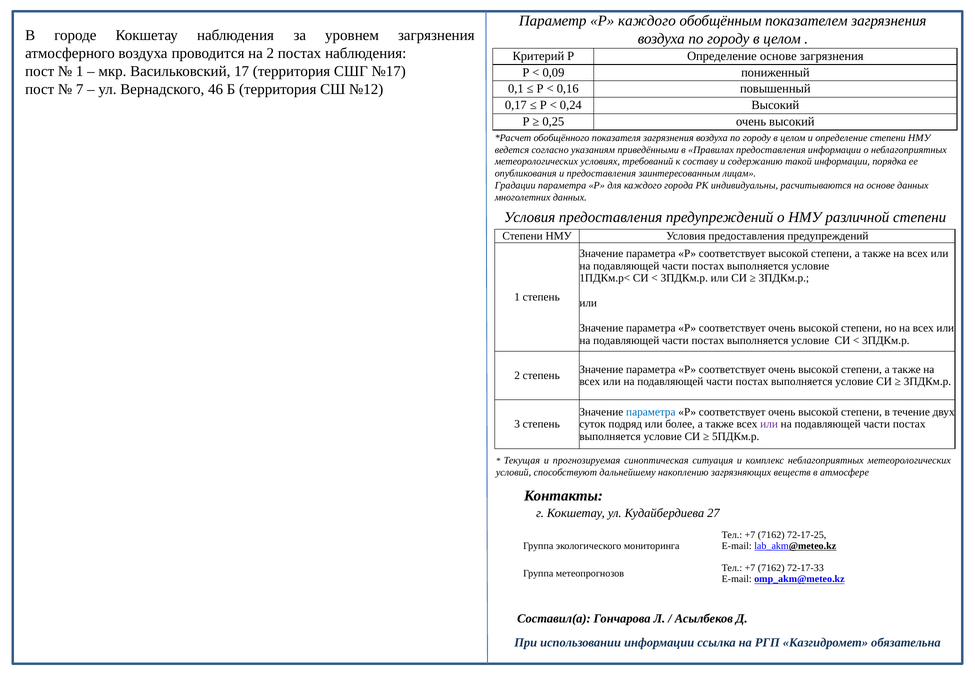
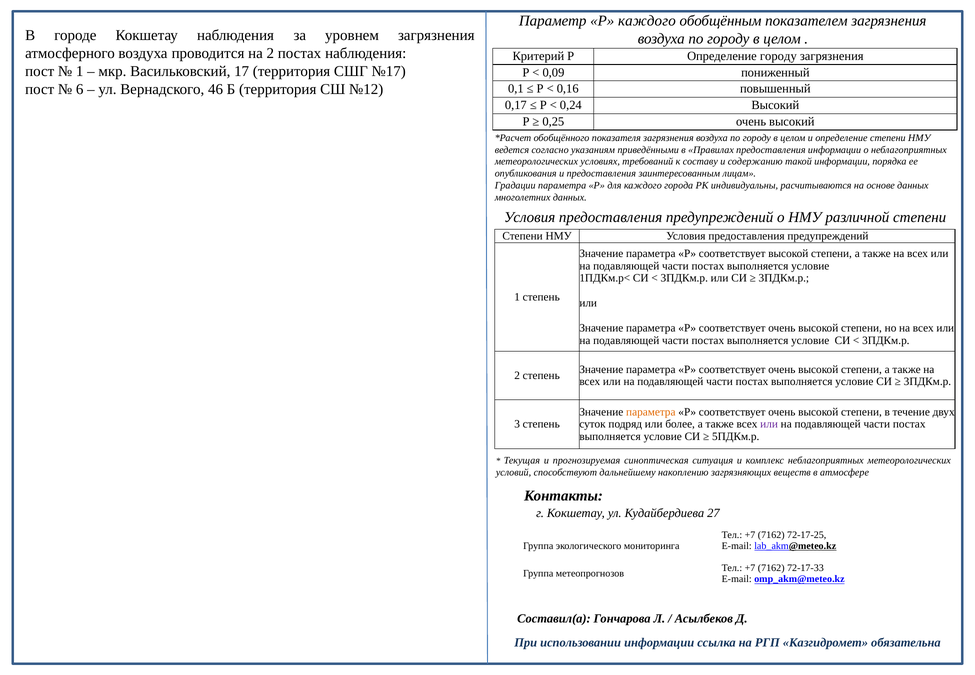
Определение основе: основе -> городу
7: 7 -> 6
параметра at (651, 412) colour: blue -> orange
